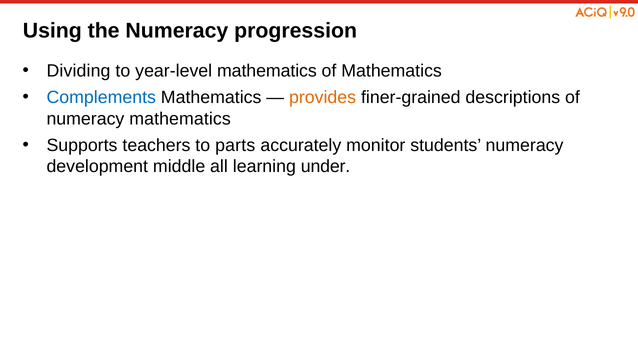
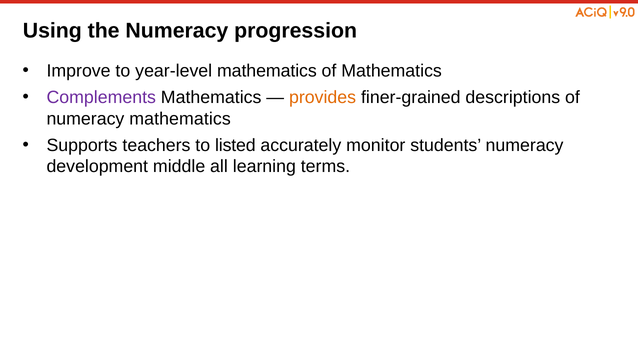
Dividing: Dividing -> Improve
Complements colour: blue -> purple
parts: parts -> listed
under: under -> terms
